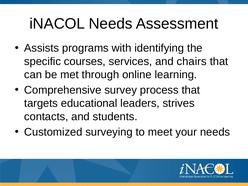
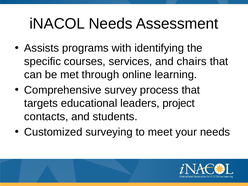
strives: strives -> project
